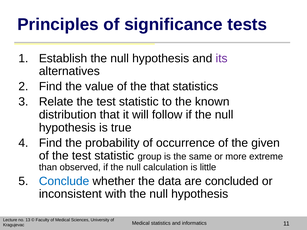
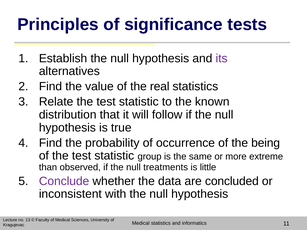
the that: that -> real
given: given -> being
calculation: calculation -> treatments
Conclude colour: blue -> purple
